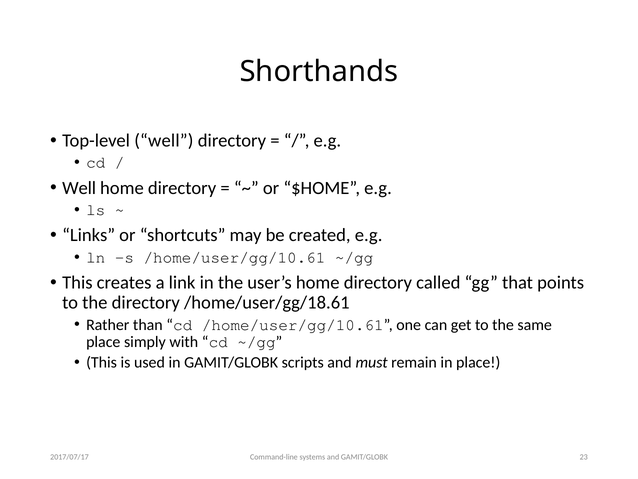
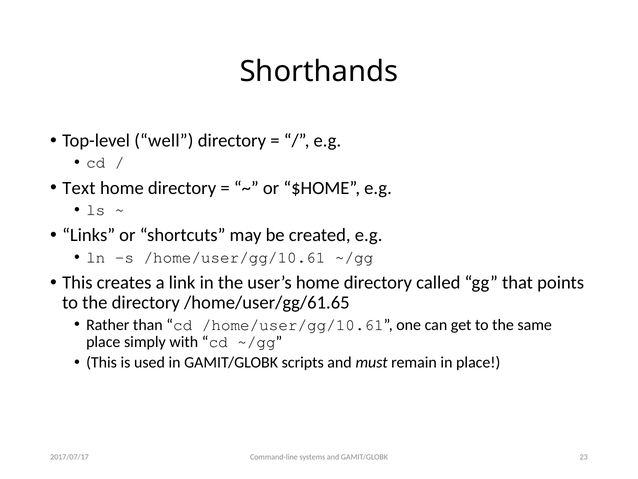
Well at (79, 188): Well -> Text
/home/user/gg/18.61: /home/user/gg/18.61 -> /home/user/gg/61.65
